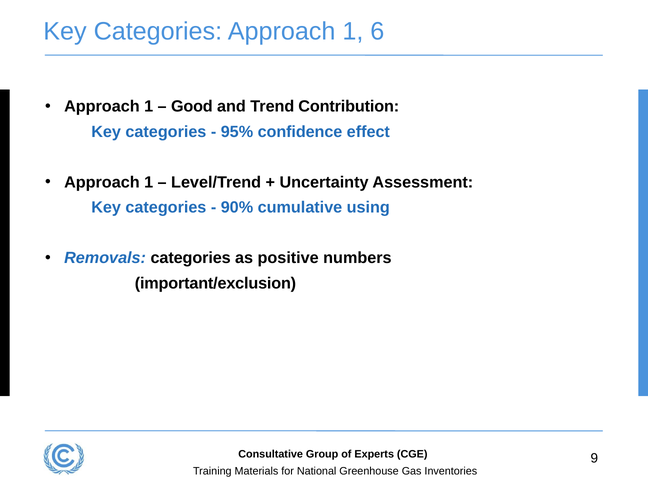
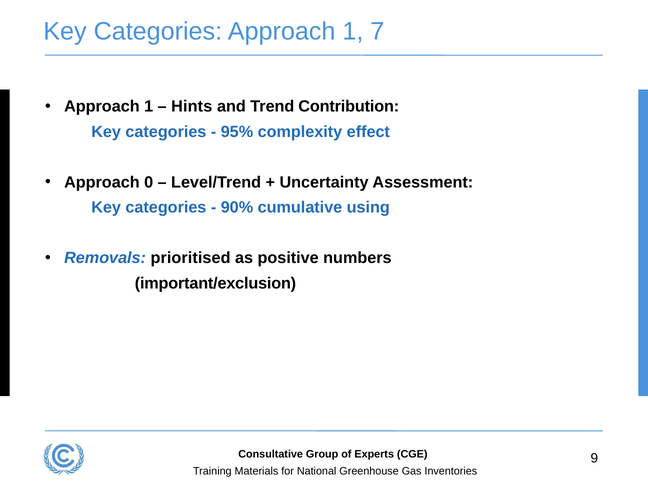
6: 6 -> 7
Good: Good -> Hints
confidence: confidence -> complexity
1 at (149, 182): 1 -> 0
Removals categories: categories -> prioritised
